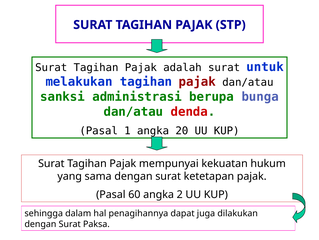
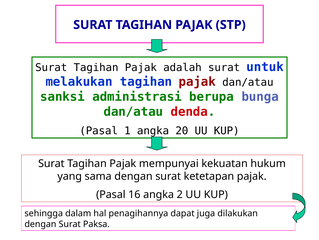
60: 60 -> 16
